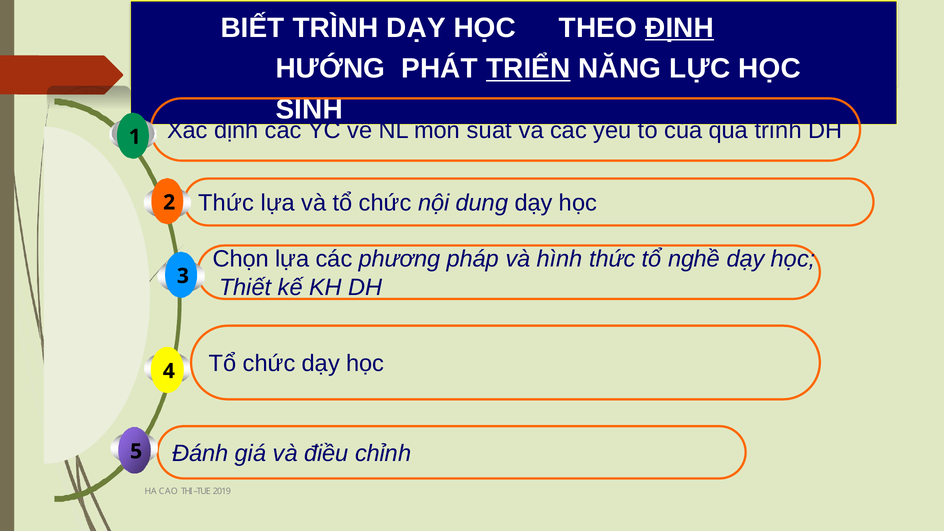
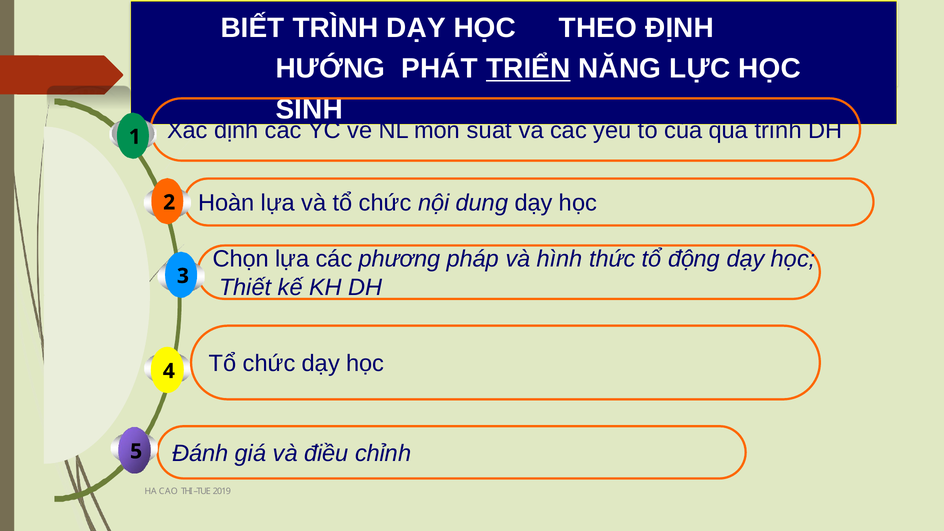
ĐỊNH at (680, 28) underline: present -> none
Thức at (226, 203): Thức -> Hoàn
nghề: nghề -> động
